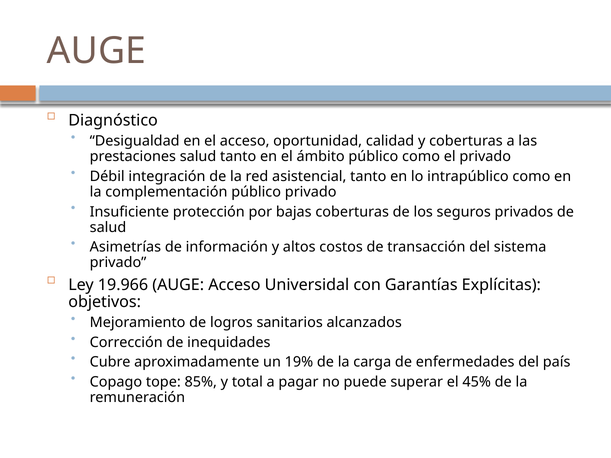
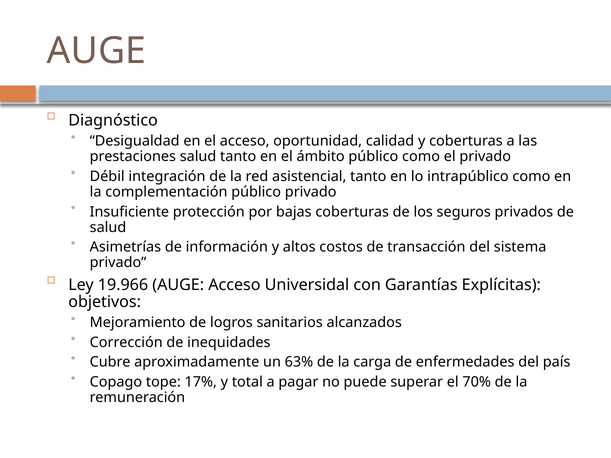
19%: 19% -> 63%
85%: 85% -> 17%
45%: 45% -> 70%
